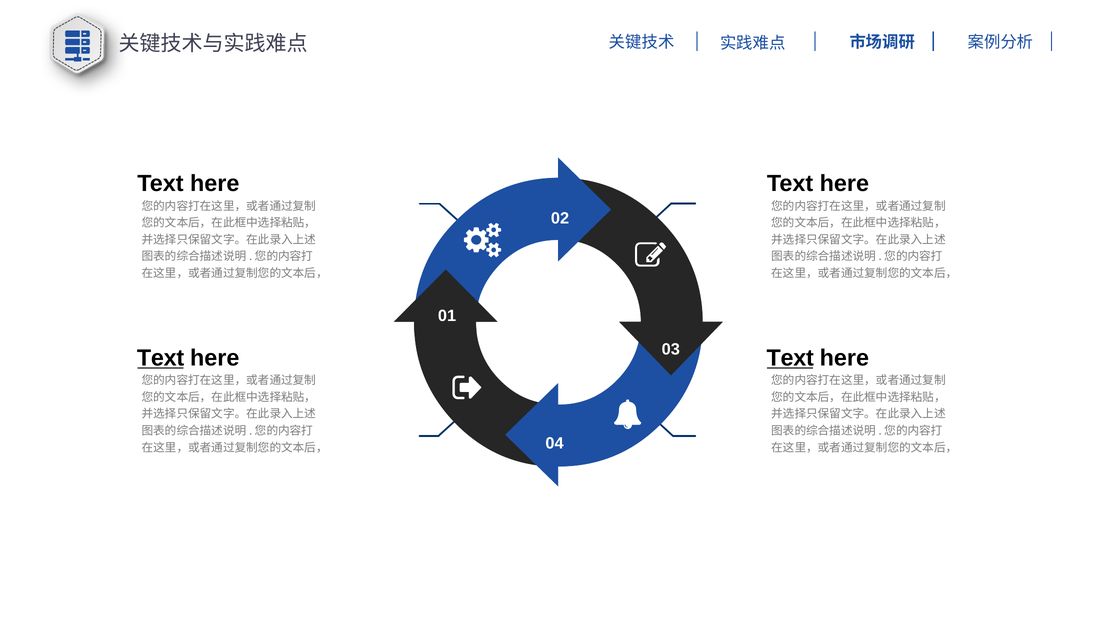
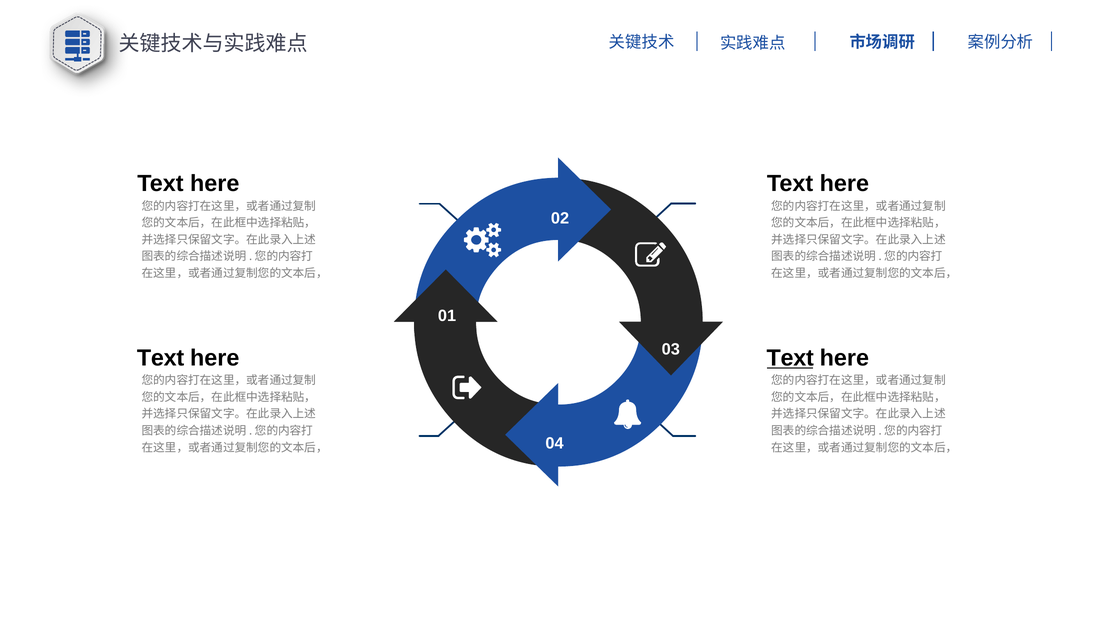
Text at (161, 358) underline: present -> none
